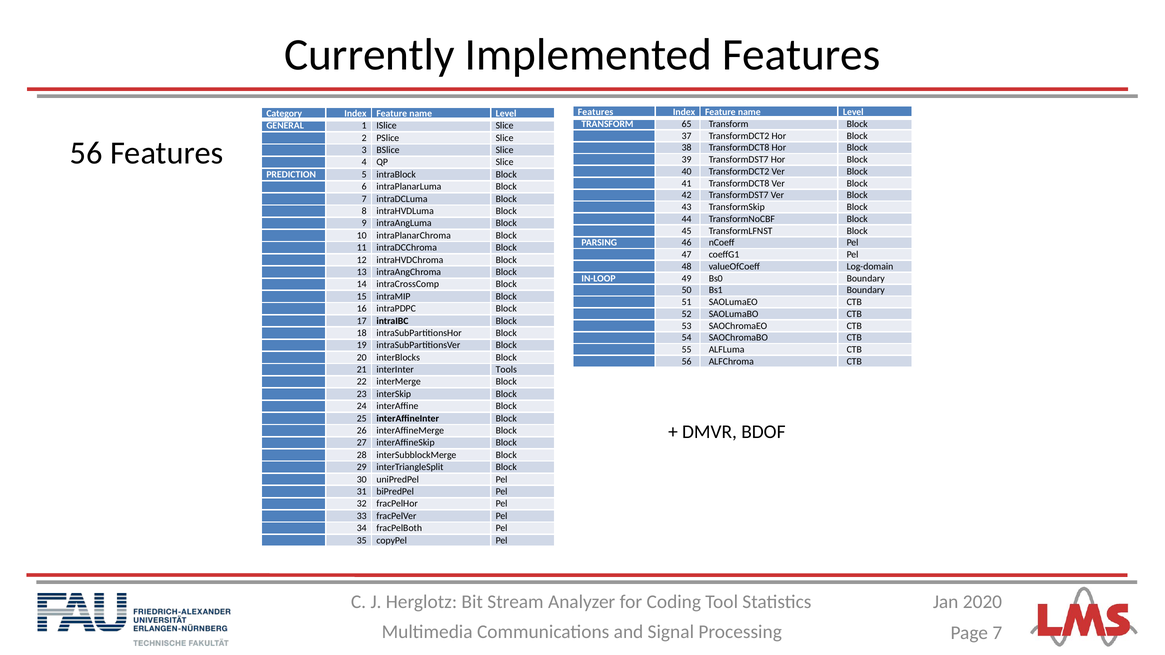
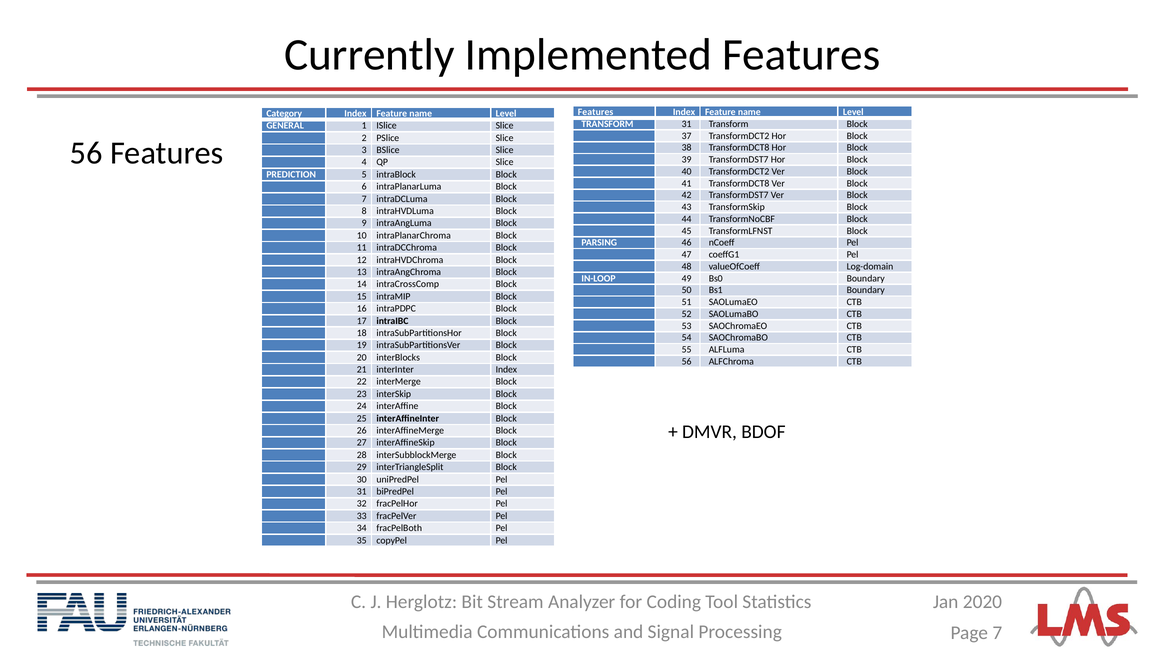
TRANSFORM 65: 65 -> 31
interInter Tools: Tools -> Index
